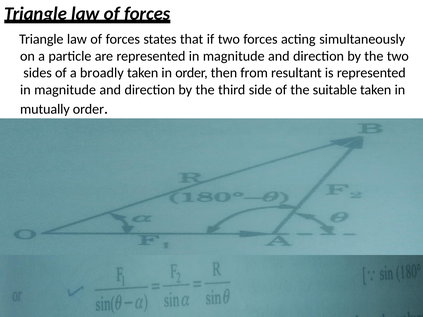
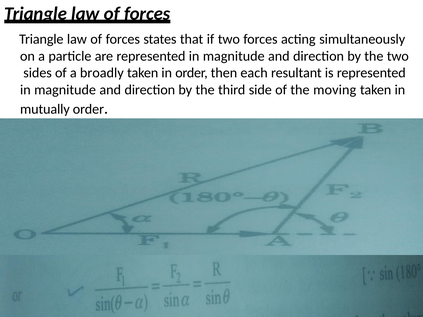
from: from -> each
suitable: suitable -> moving
